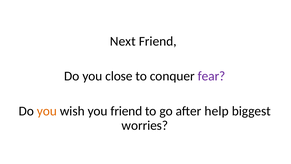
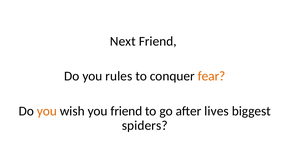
close: close -> rules
fear colour: purple -> orange
help: help -> lives
worries: worries -> spiders
